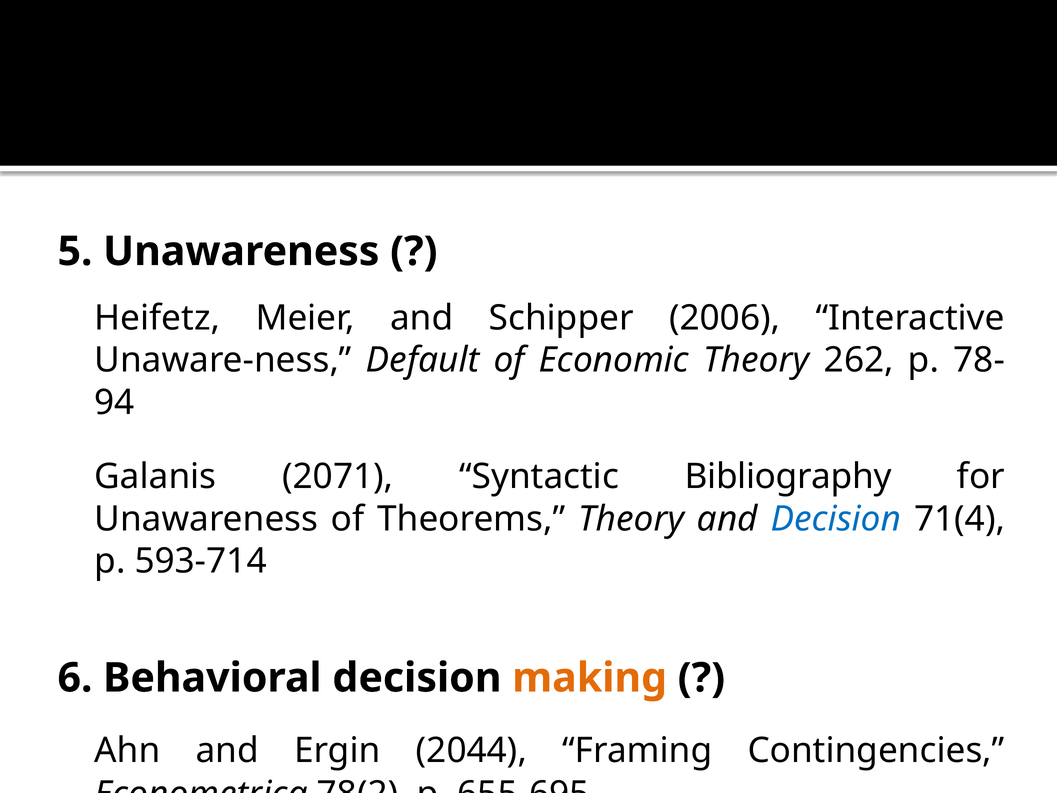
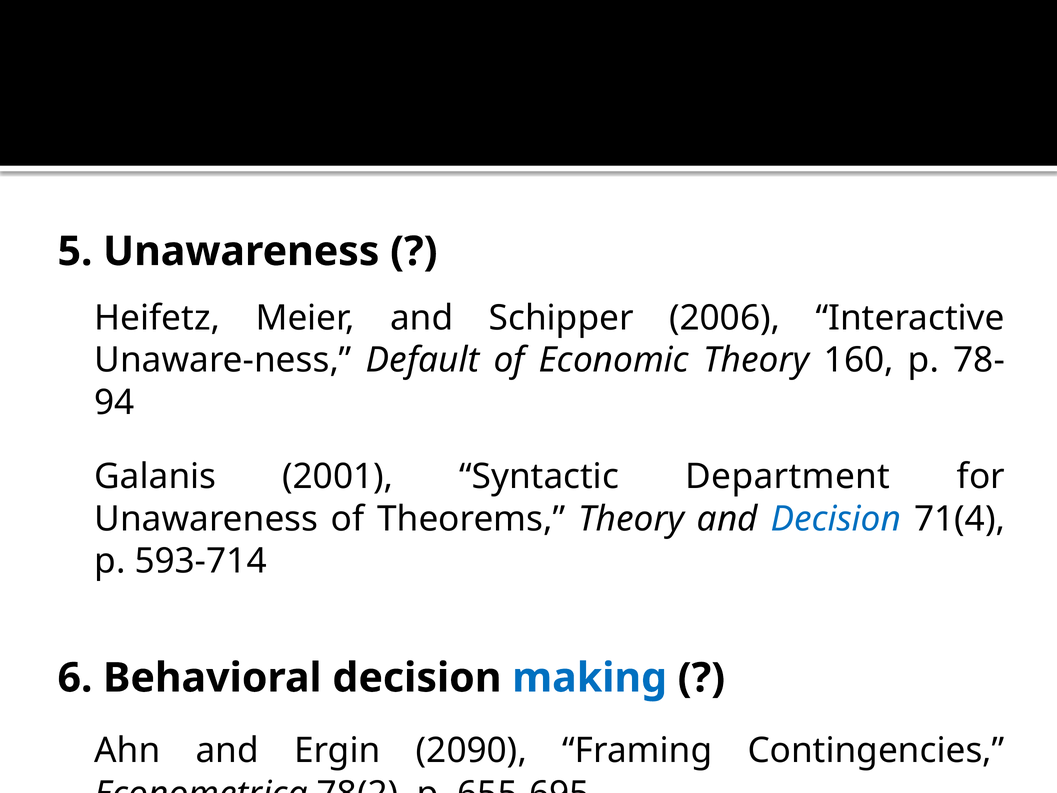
262: 262 -> 160
2071: 2071 -> 2001
Bibliography: Bibliography -> Department
making colour: orange -> blue
2044: 2044 -> 2090
